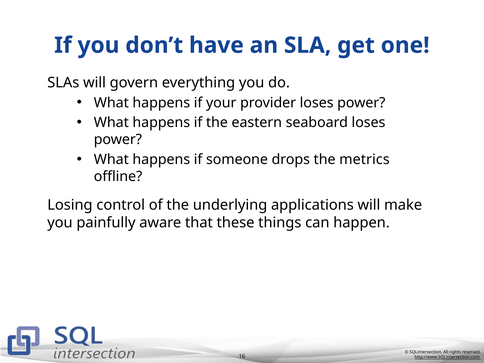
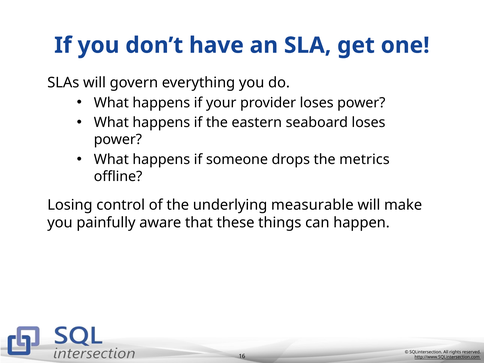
applications: applications -> measurable
